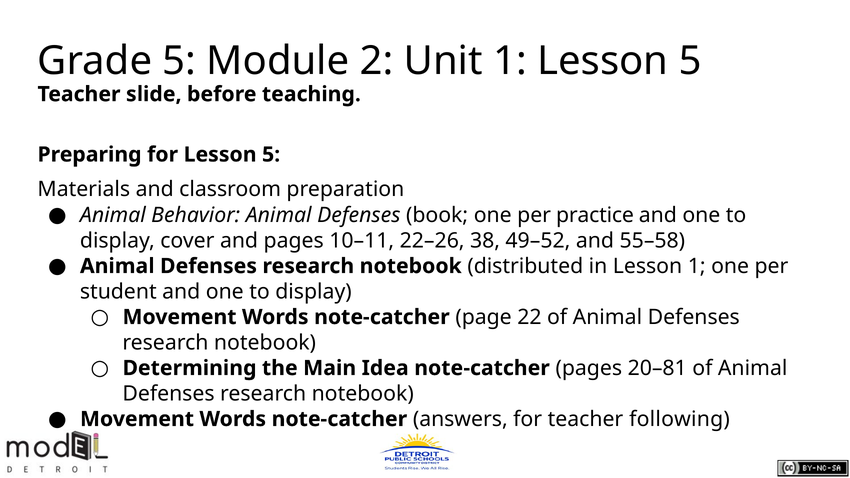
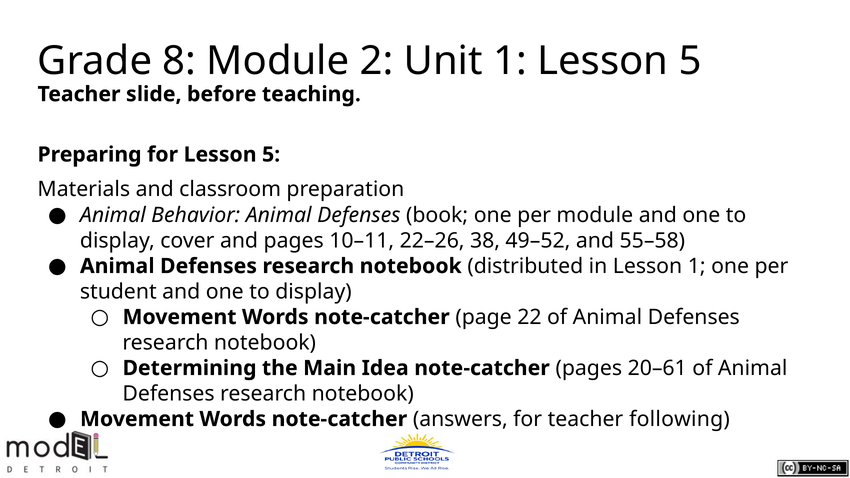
Grade 5: 5 -> 8
per practice: practice -> module
20–81: 20–81 -> 20–61
